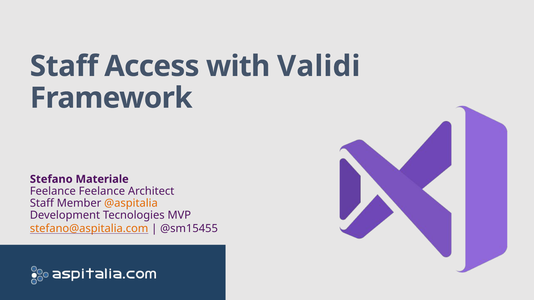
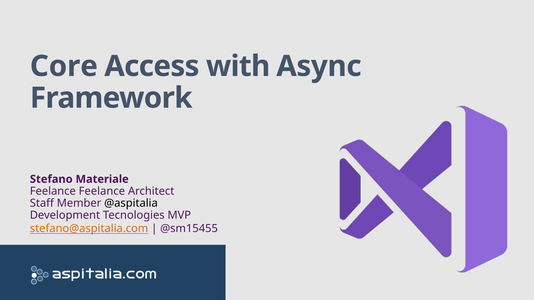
Staff at (64, 66): Staff -> Core
Validi: Validi -> Async
@aspitalia colour: orange -> black
